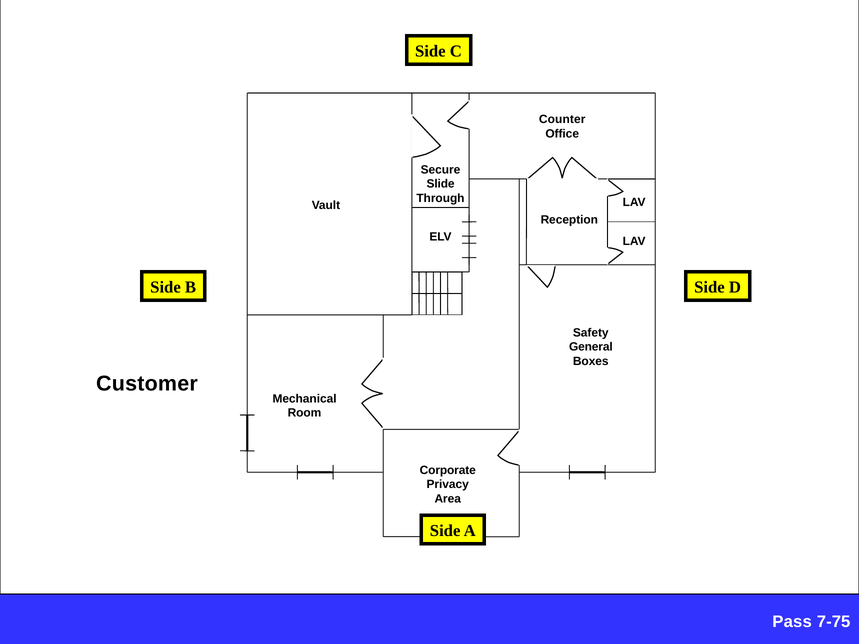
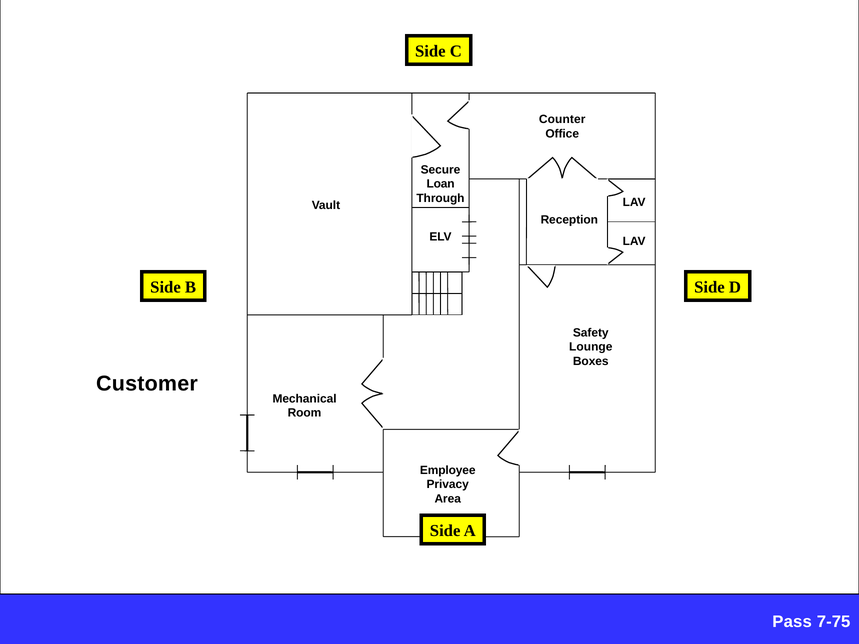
Slide: Slide -> Loan
General: General -> Lounge
Corporate: Corporate -> Employee
